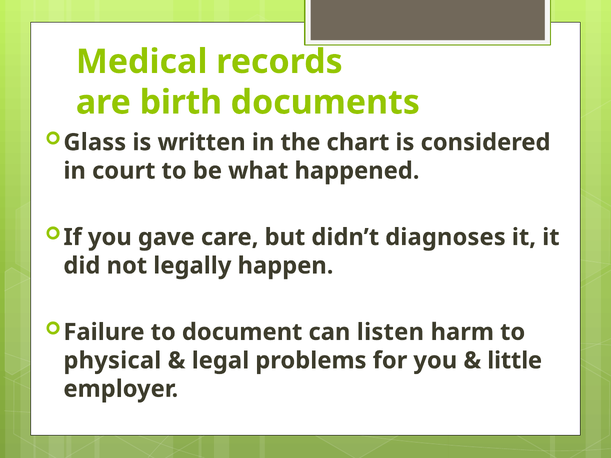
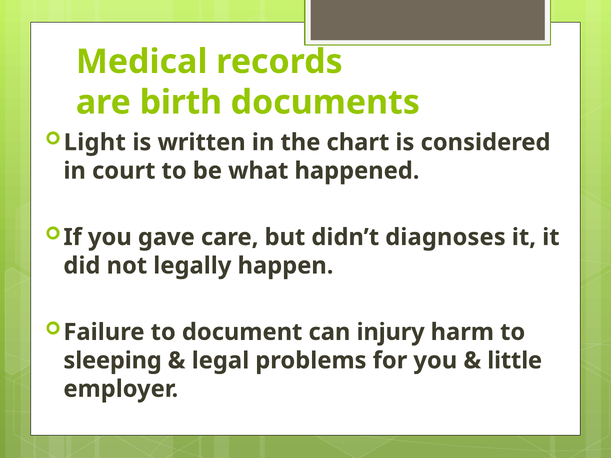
Glass: Glass -> Light
listen: listen -> injury
physical: physical -> sleeping
